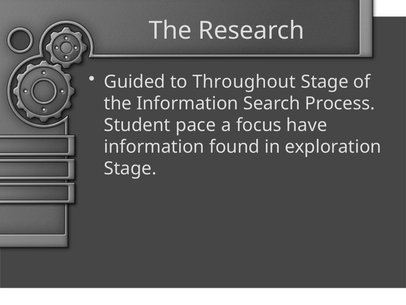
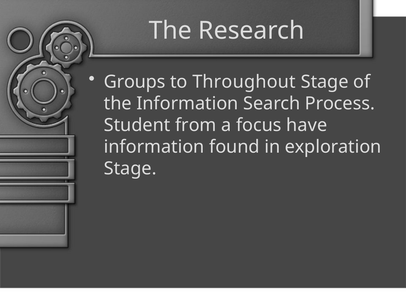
Guided: Guided -> Groups
pace: pace -> from
